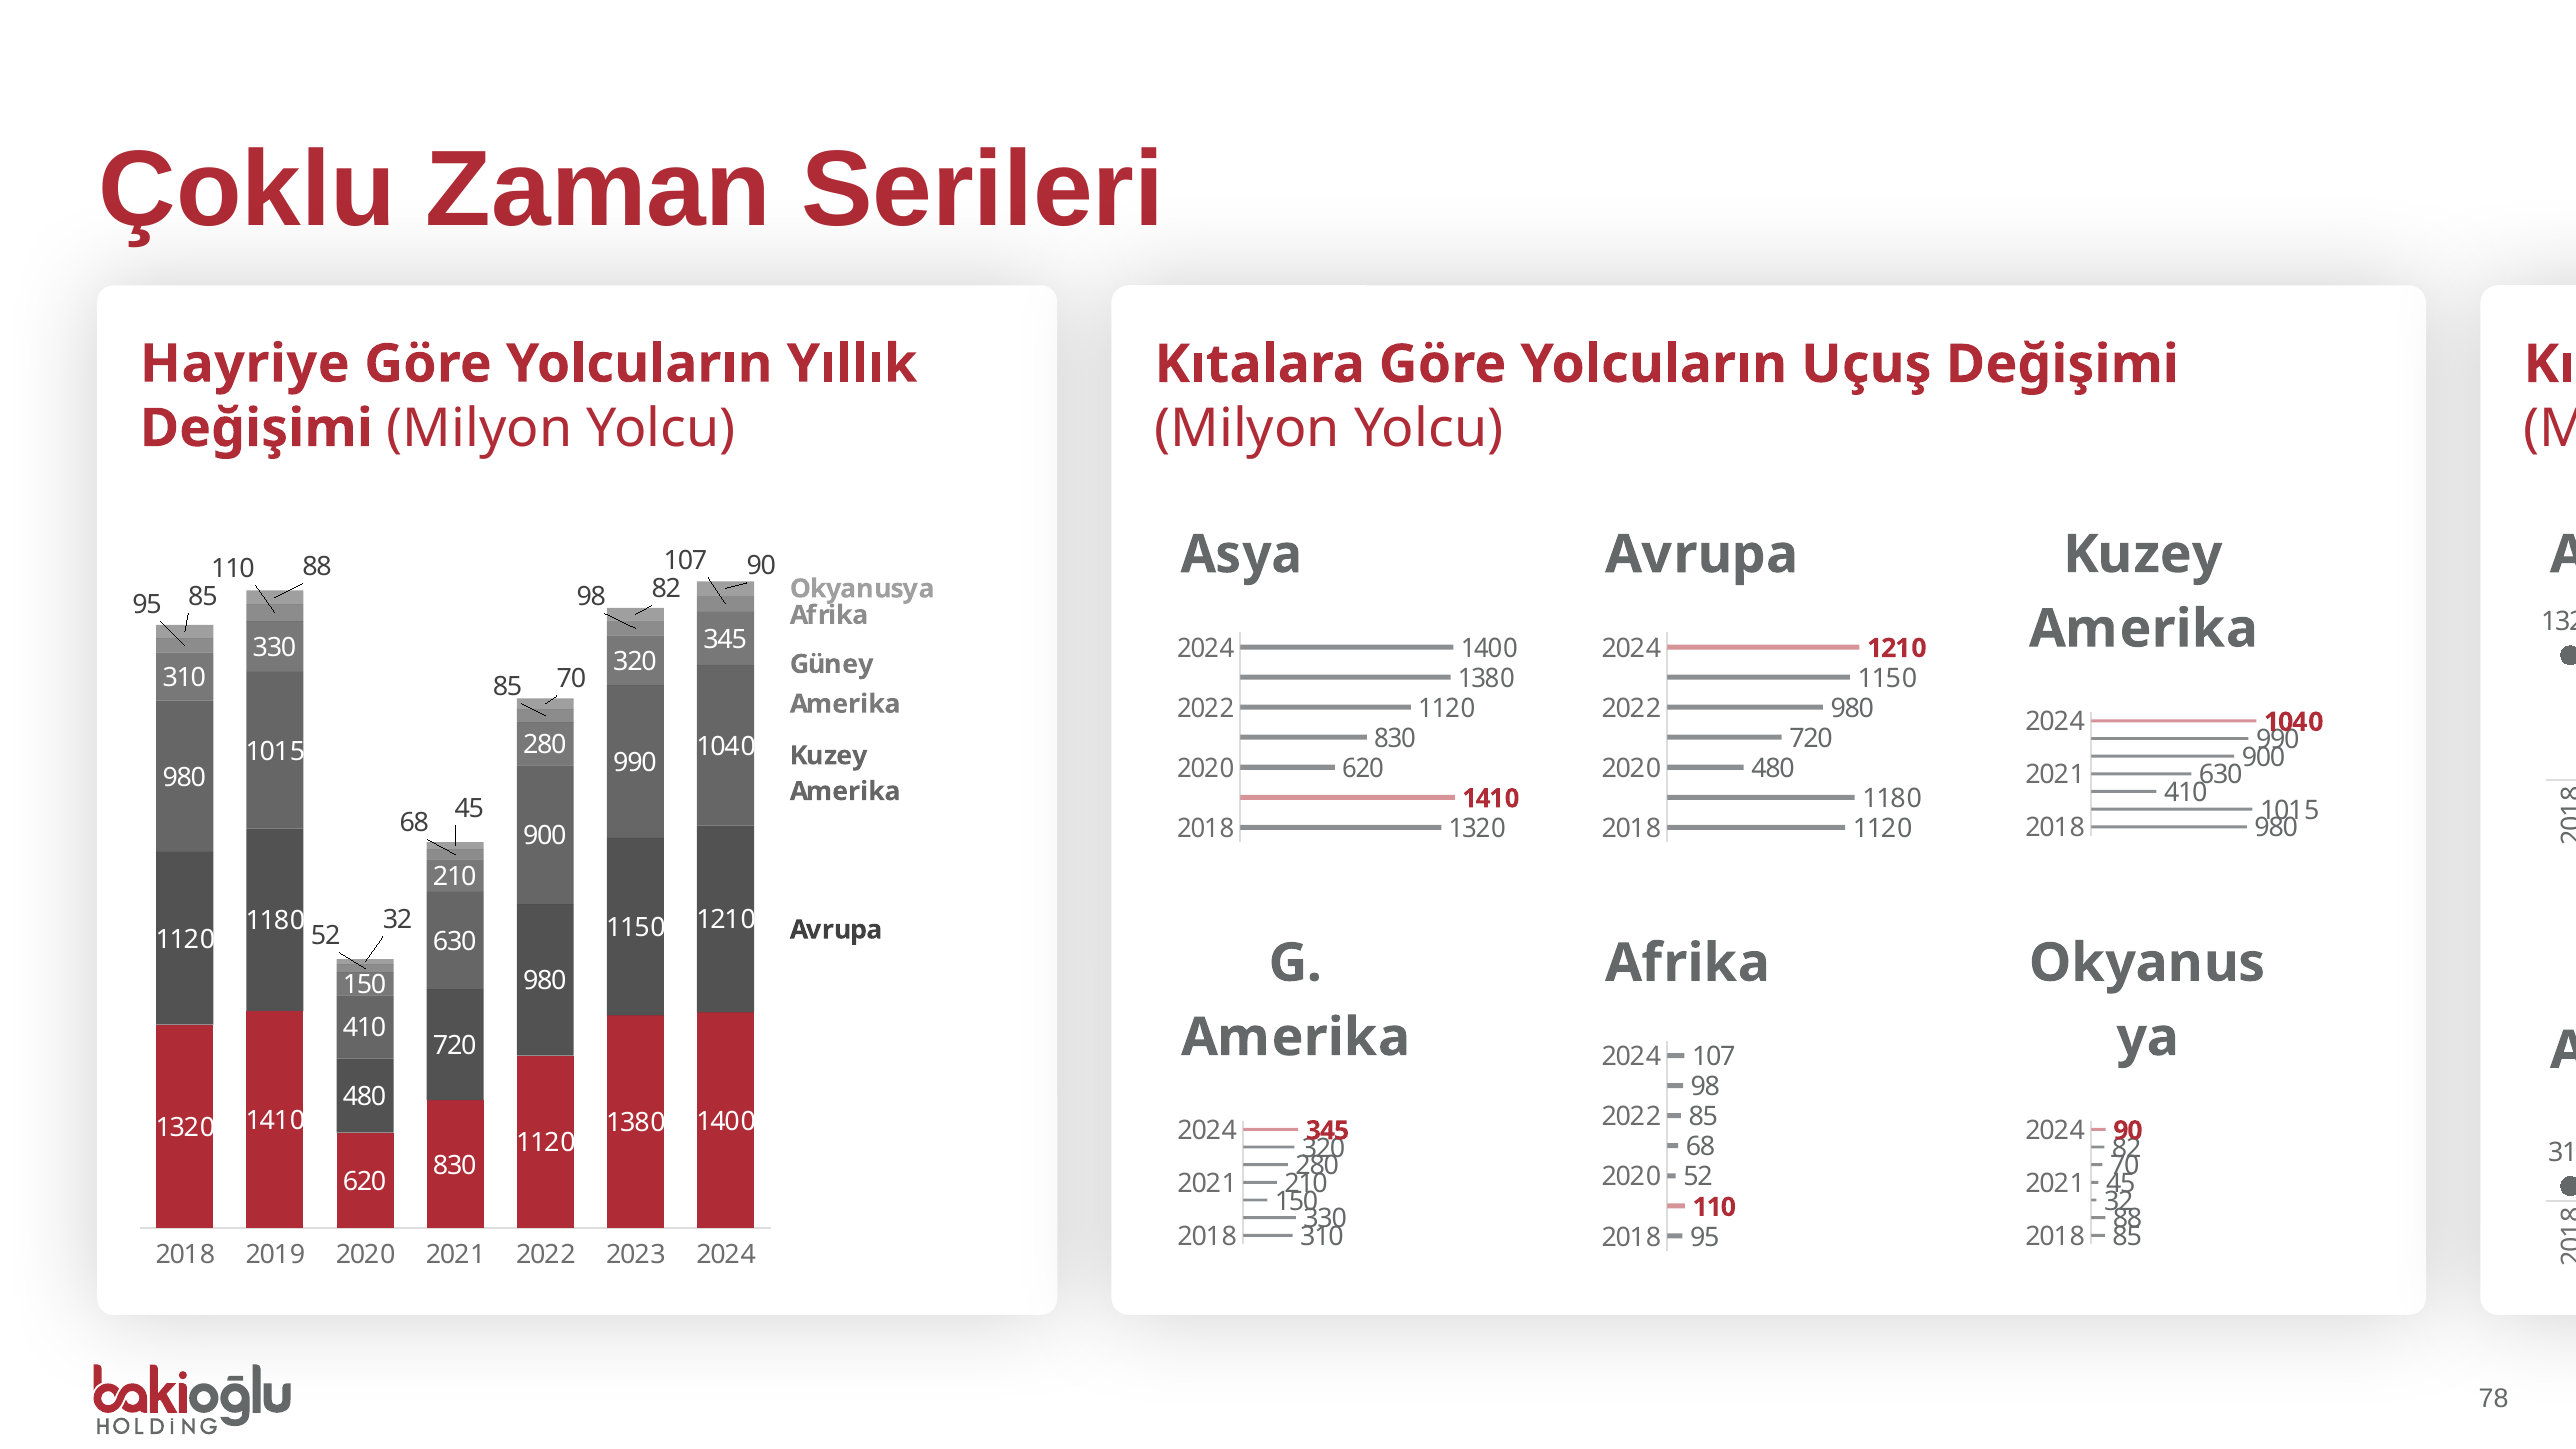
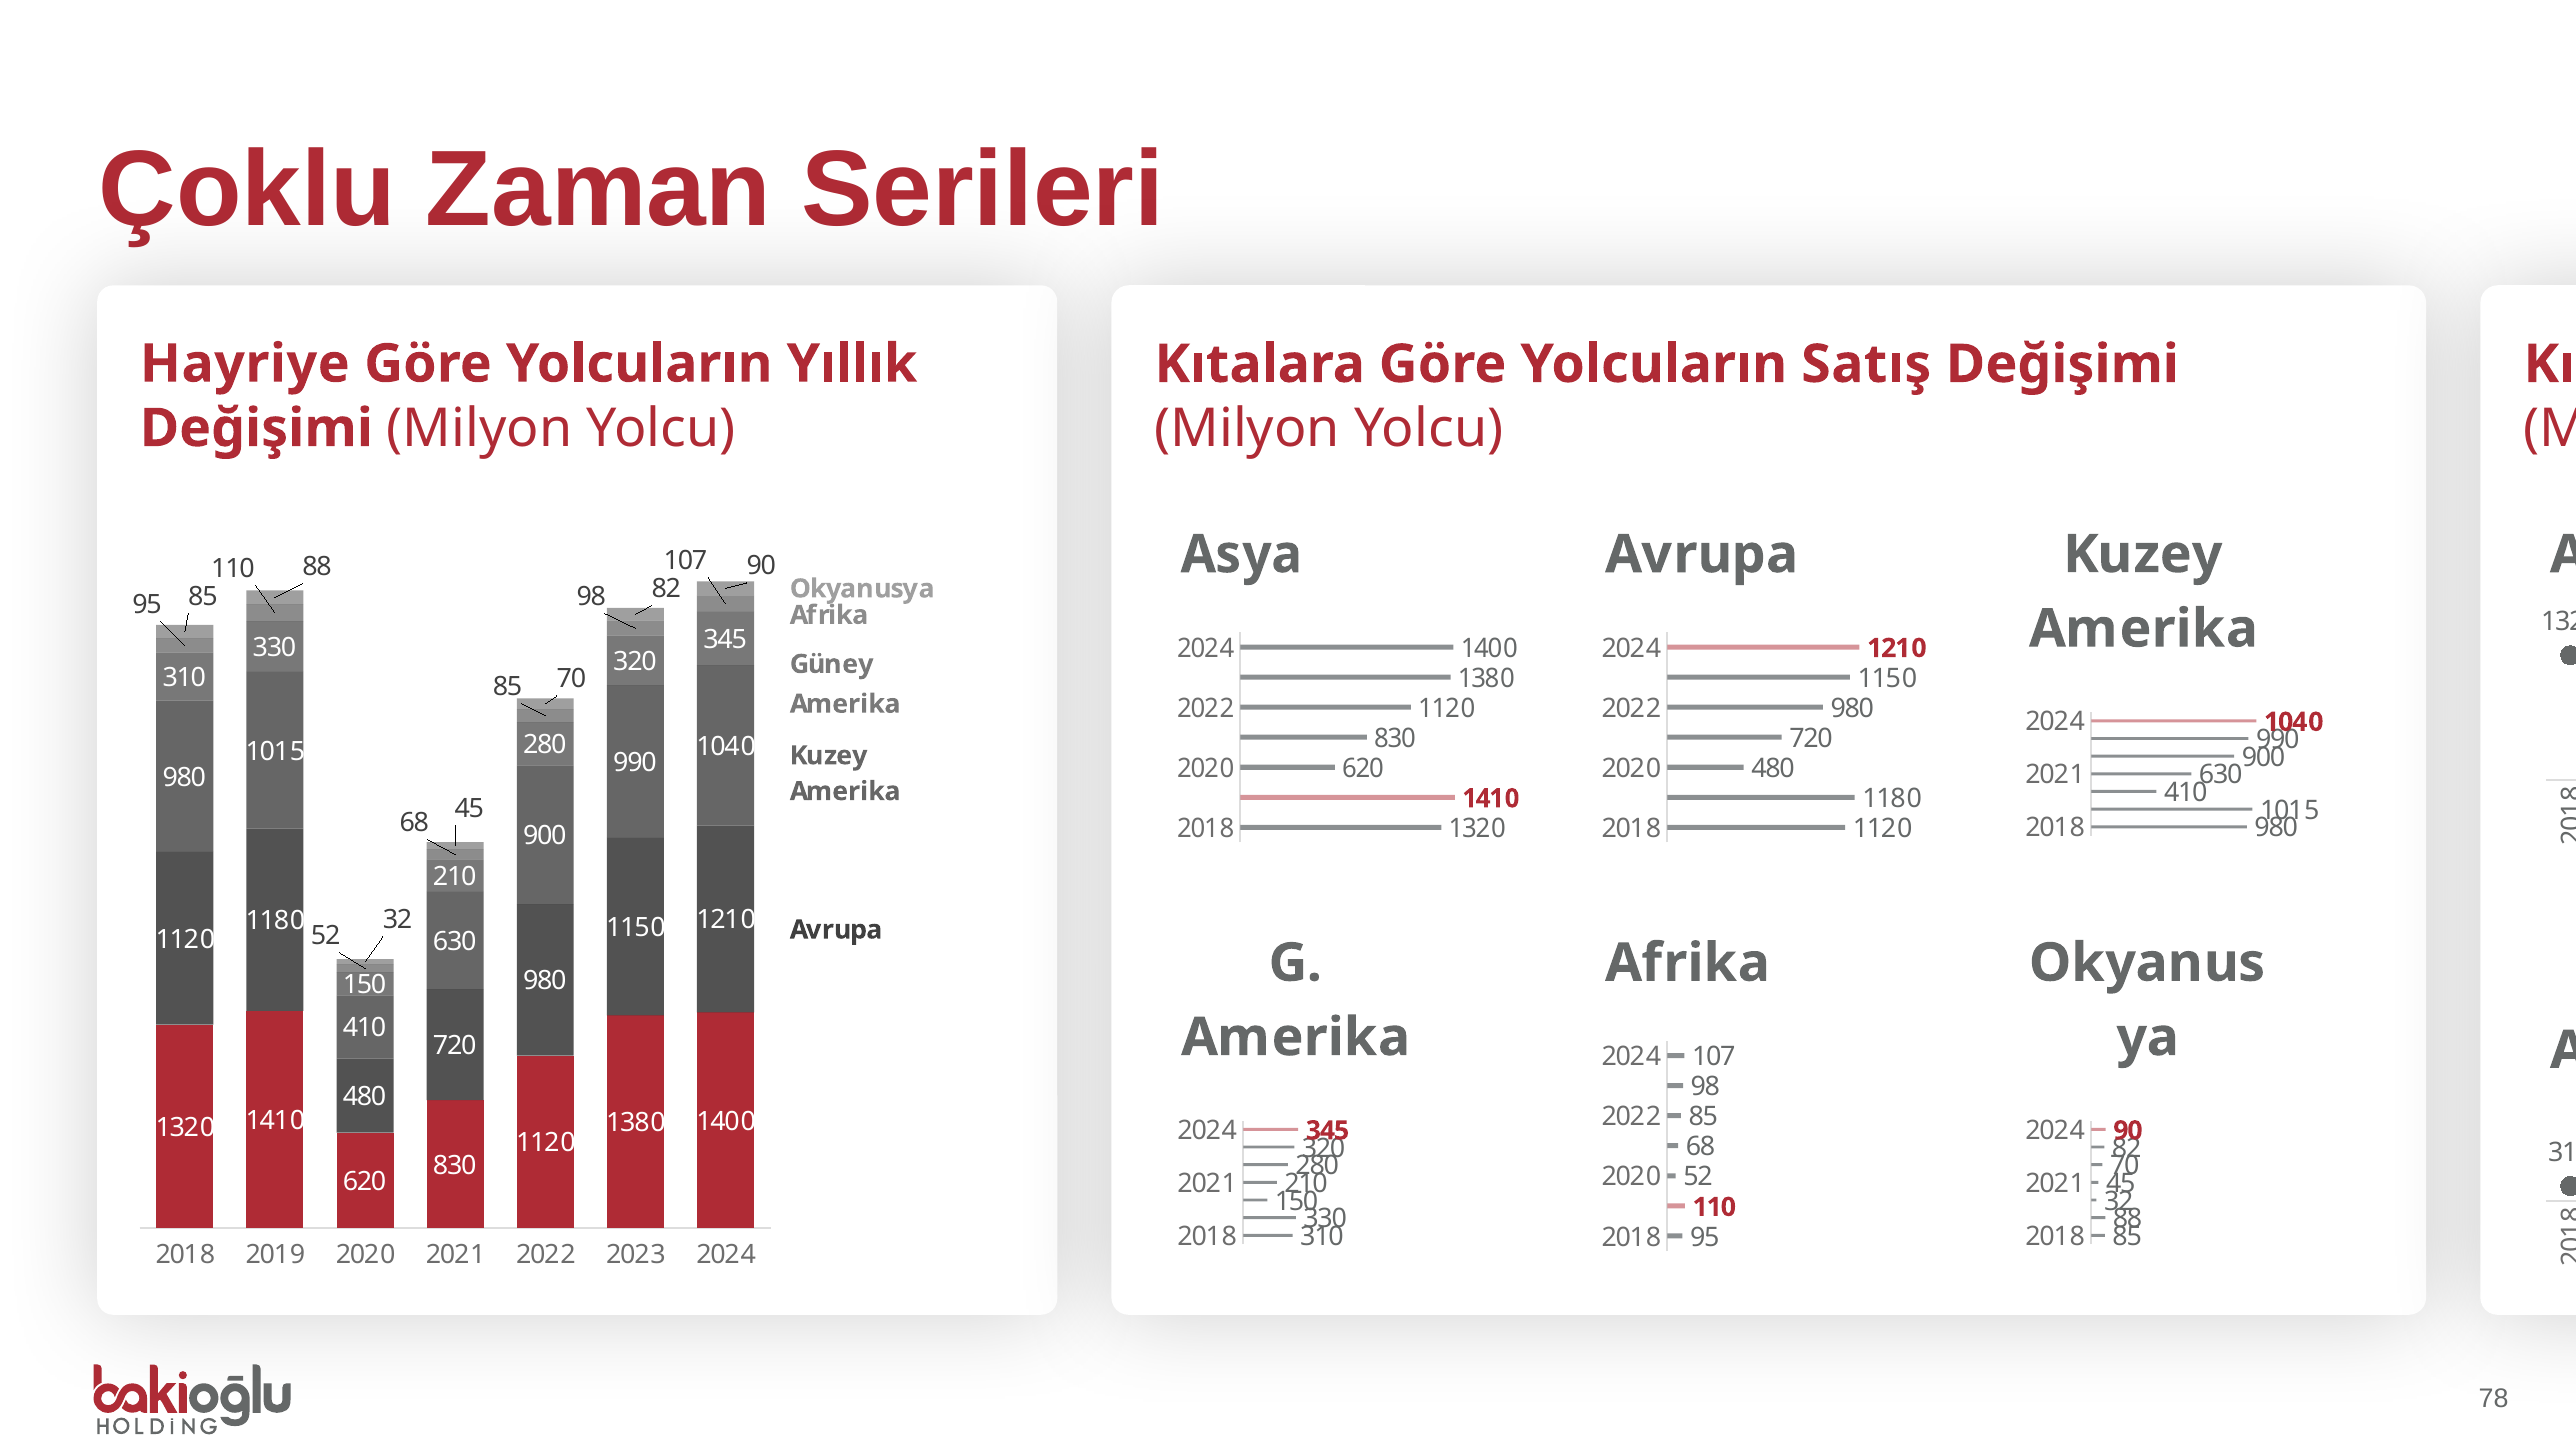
Uçuş: Uçuş -> Satış
